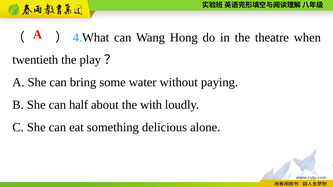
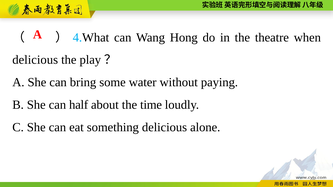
twentieth at (35, 60): twentieth -> delicious
with: with -> time
